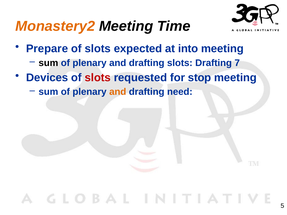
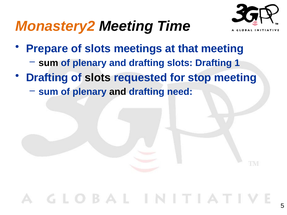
expected: expected -> meetings
into: into -> that
7: 7 -> 1
Devices at (47, 78): Devices -> Drafting
slots at (98, 78) colour: red -> black
and at (118, 92) colour: orange -> black
